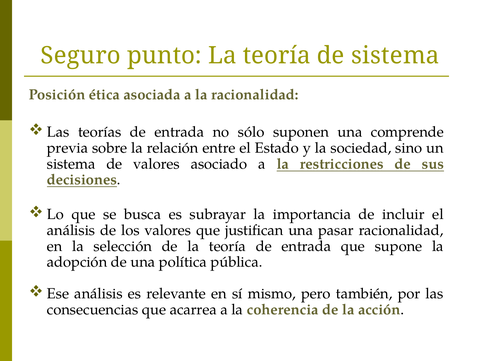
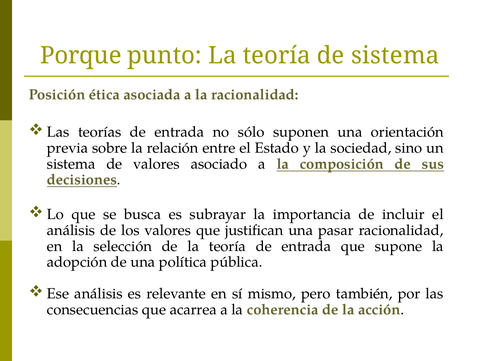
Seguro: Seguro -> Porque
comprende: comprende -> orientación
restricciones: restricciones -> composición
